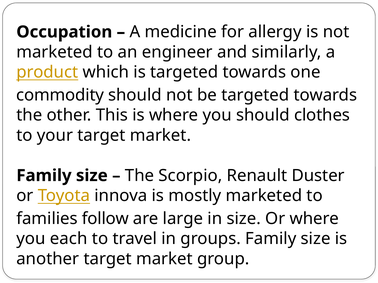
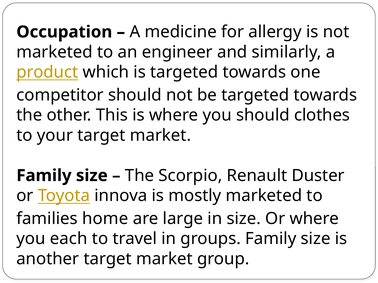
commodity: commodity -> competitor
follow: follow -> home
